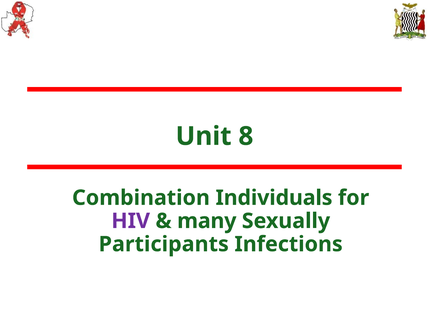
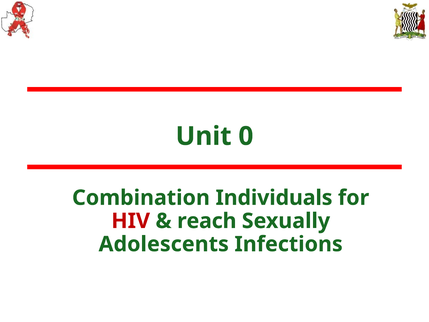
8: 8 -> 0
HIV colour: purple -> red
many: many -> reach
Participants: Participants -> Adolescents
